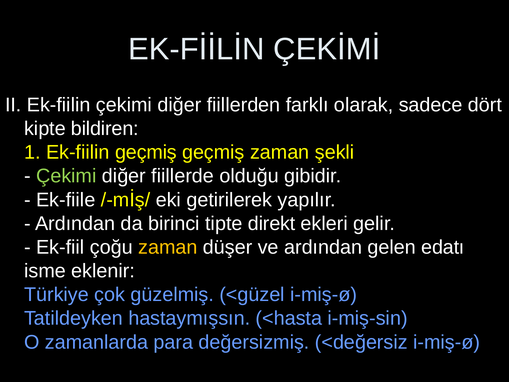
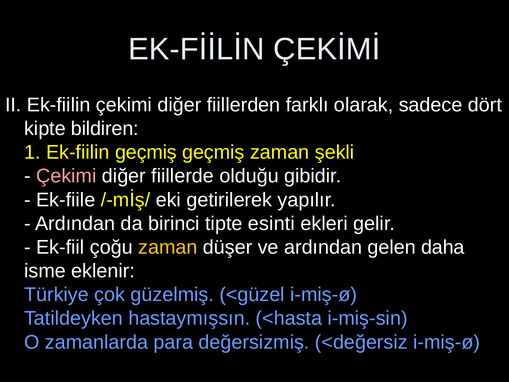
Çekimi at (66, 176) colour: light green -> pink
direkt: direkt -> esinti
edatı: edatı -> daha
